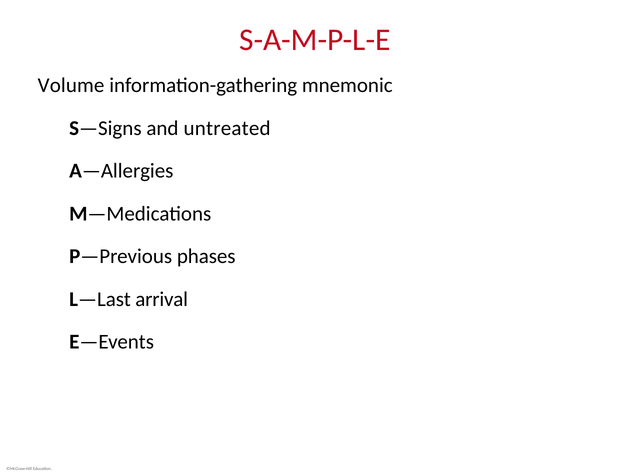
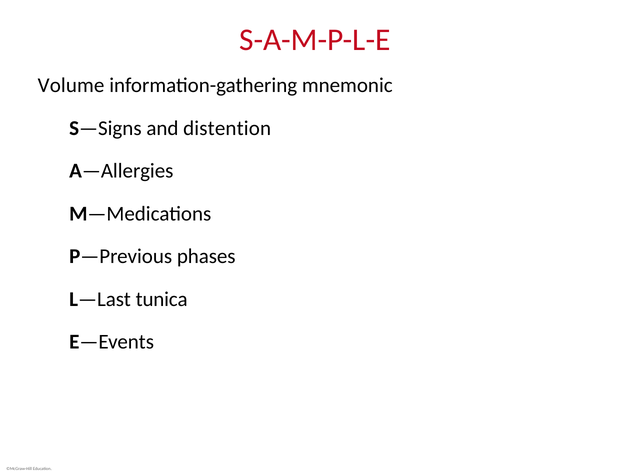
untreated: untreated -> distention
arrival: arrival -> tunica
